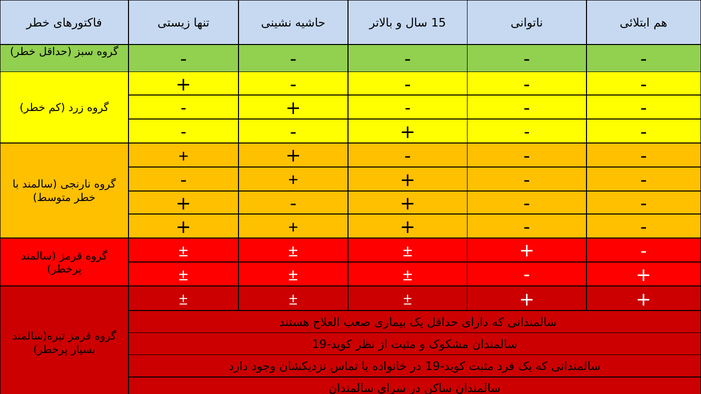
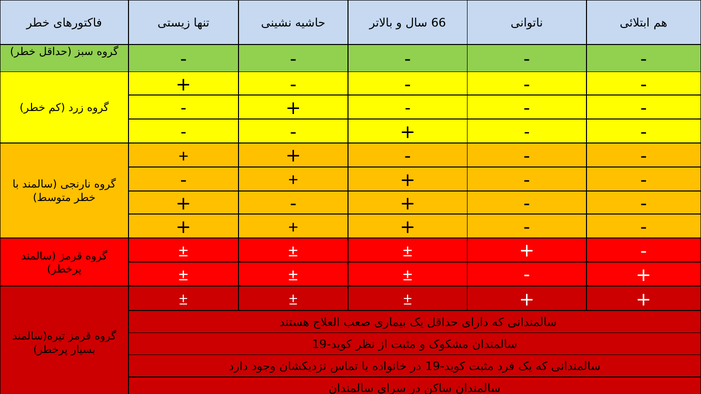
15: 15 -> 66
